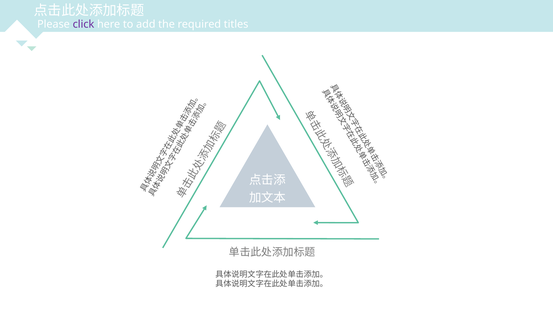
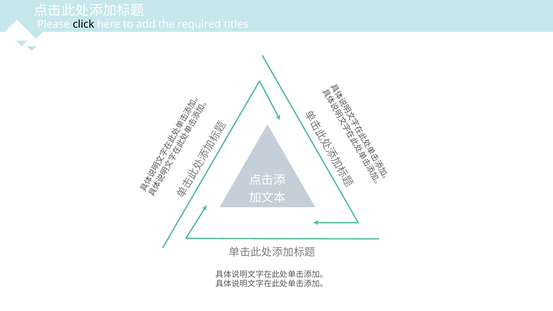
click colour: purple -> black
